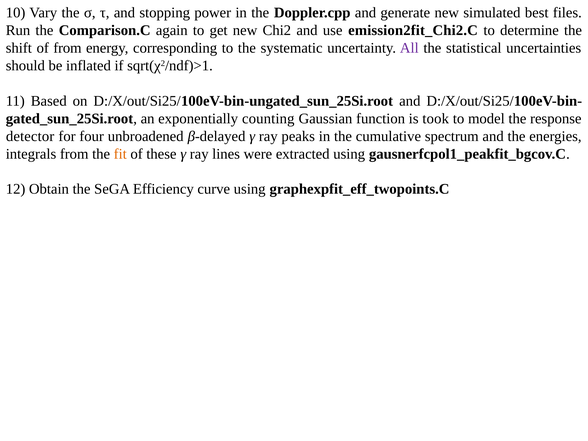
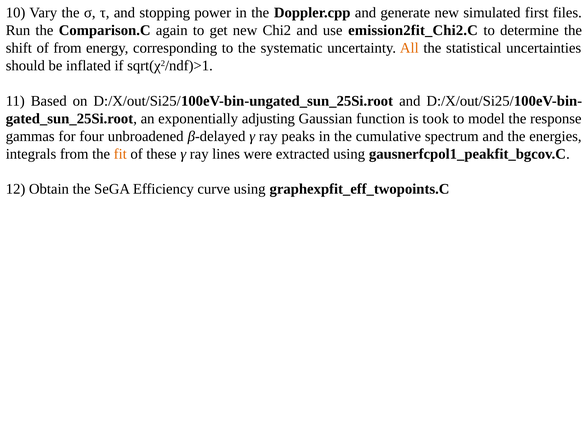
best: best -> first
All colour: purple -> orange
counting: counting -> adjusting
detector: detector -> gammas
